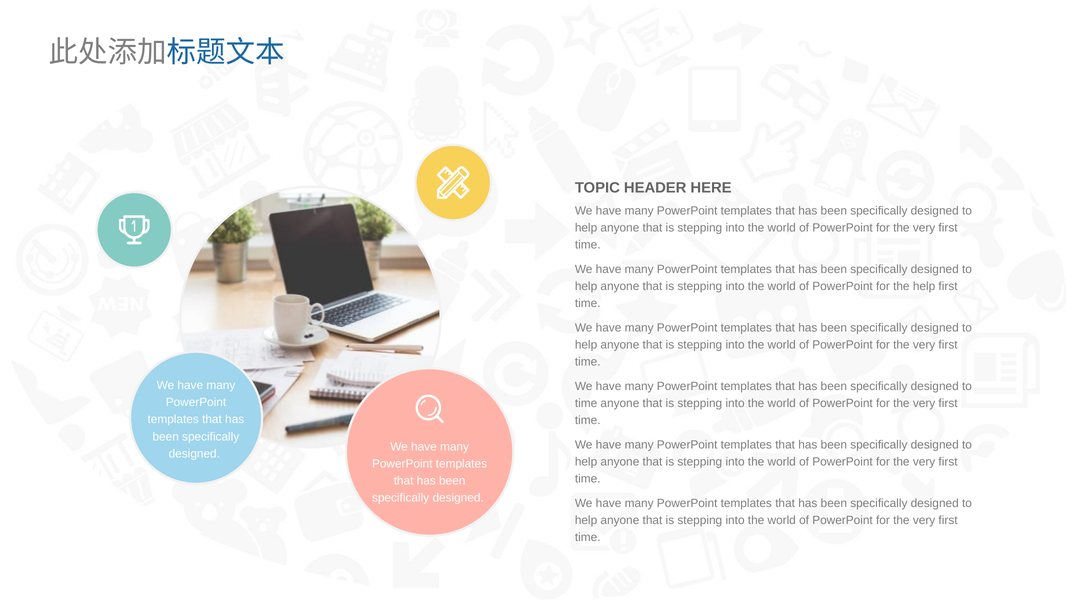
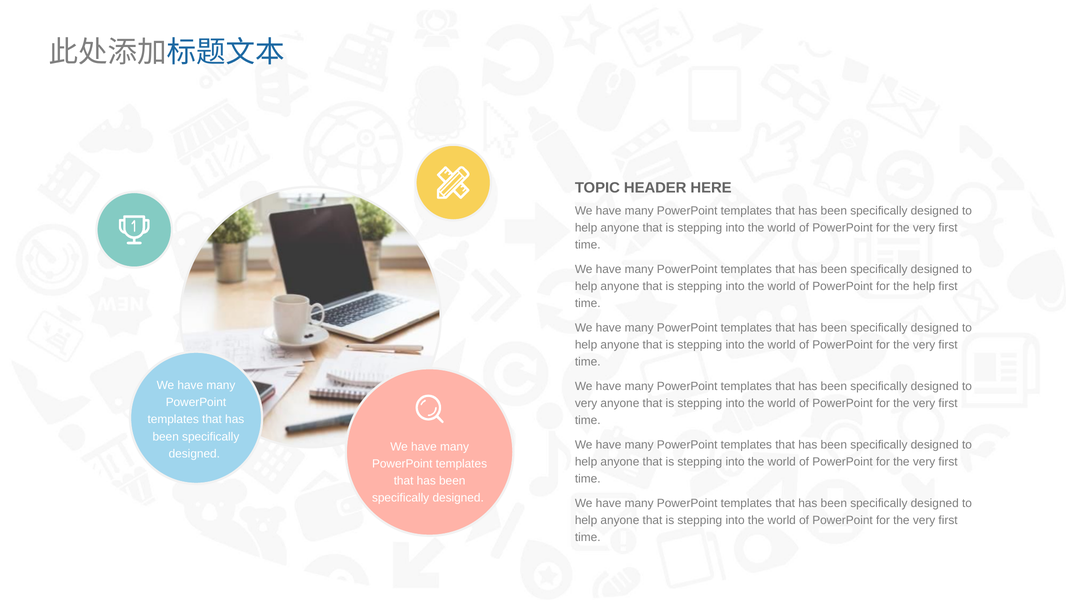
time at (586, 403): time -> very
